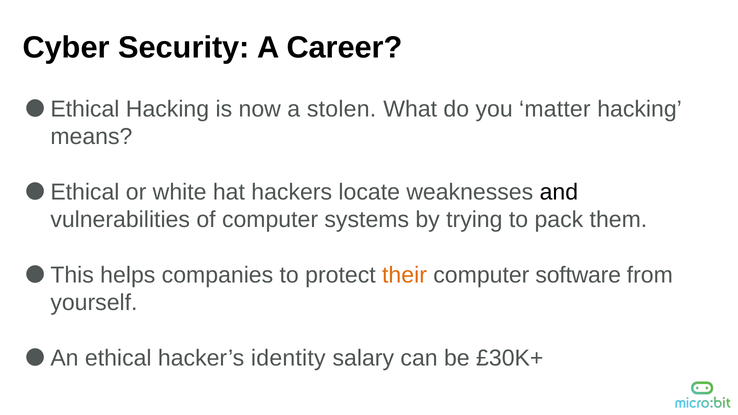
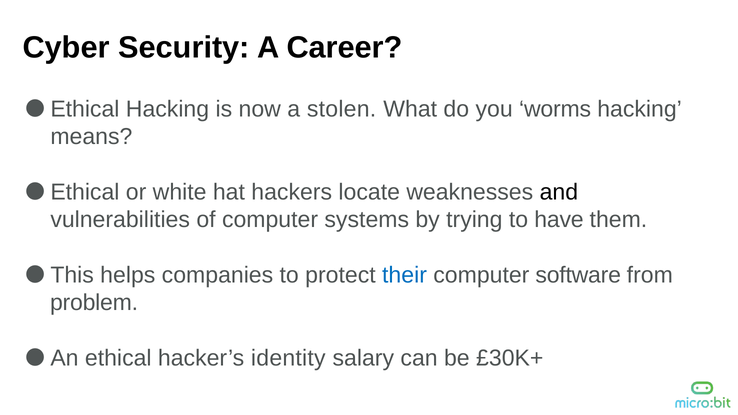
matter: matter -> worms
pack: pack -> have
their colour: orange -> blue
yourself: yourself -> problem
